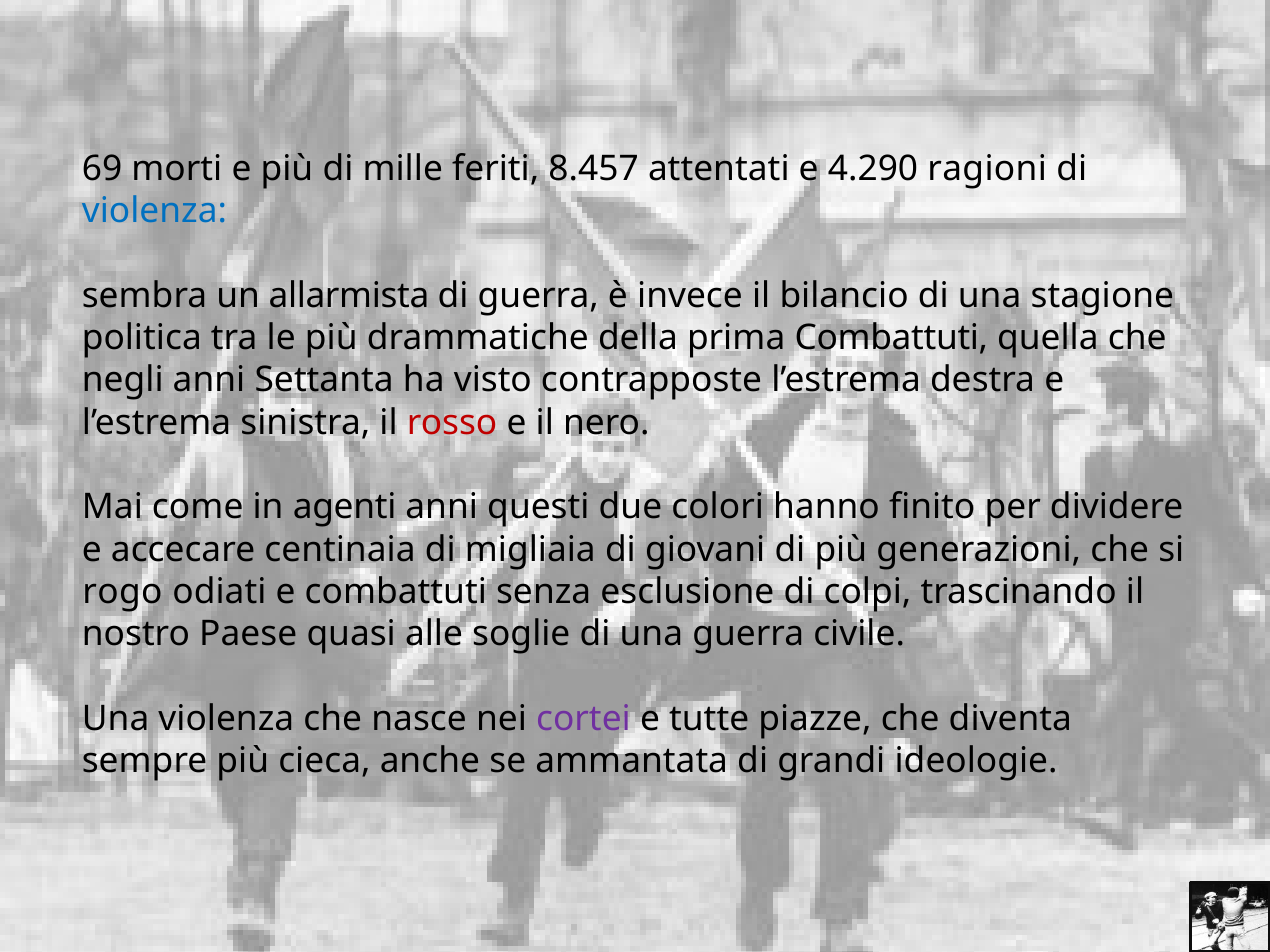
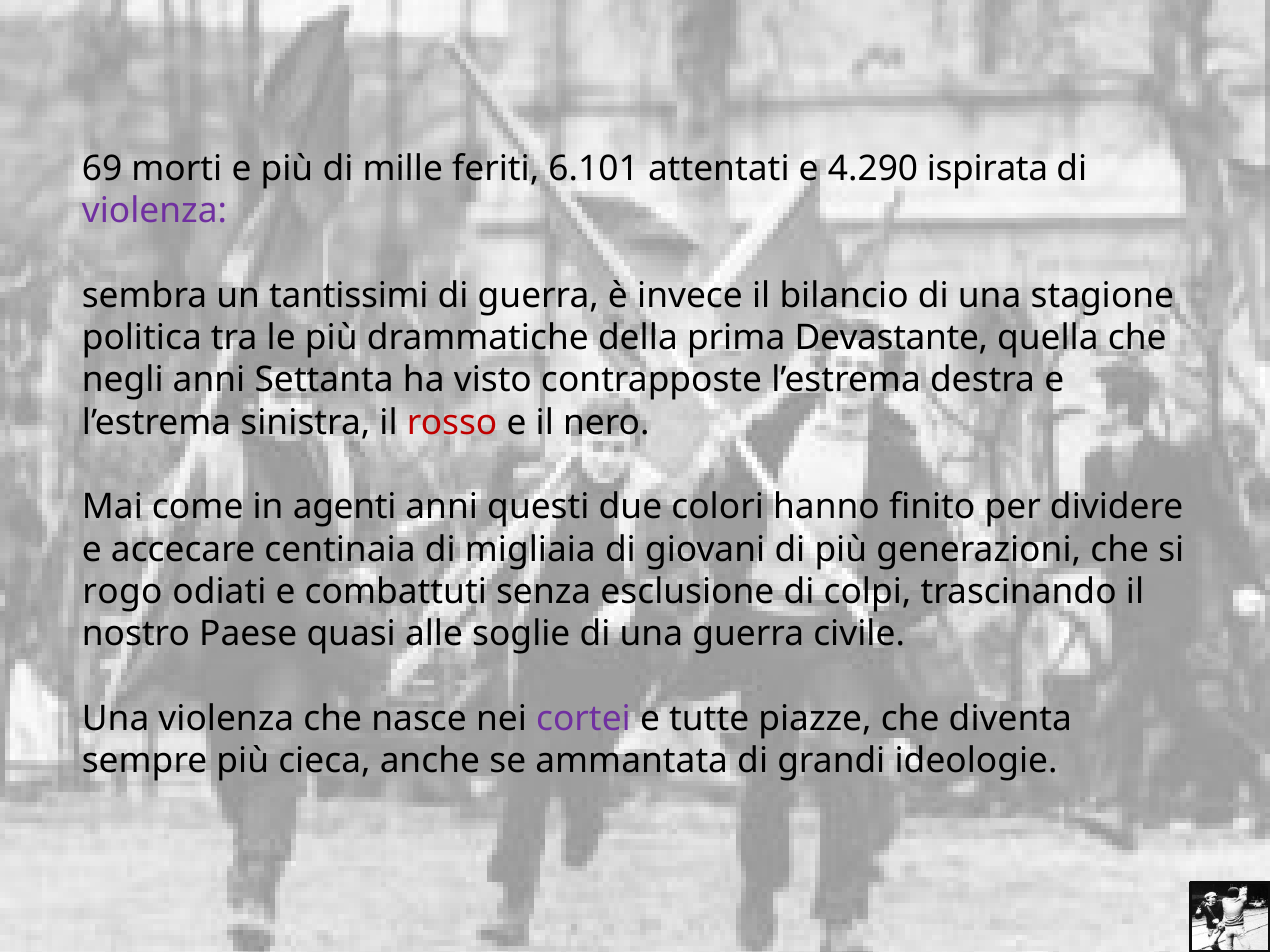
8.457: 8.457 -> 6.101
ragioni: ragioni -> ispirata
violenza at (154, 211) colour: blue -> purple
allarmista: allarmista -> tantissimi
prima Combattuti: Combattuti -> Devastante
